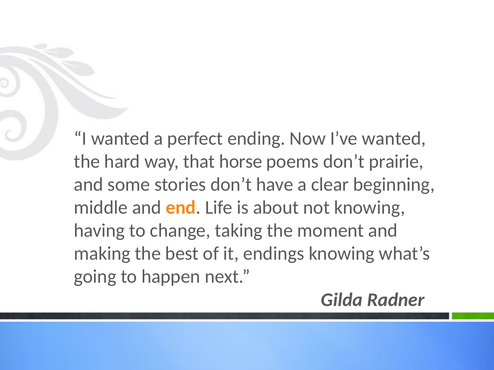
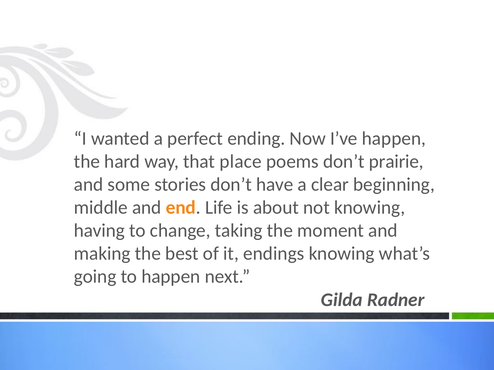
I’ve wanted: wanted -> happen
horse: horse -> place
